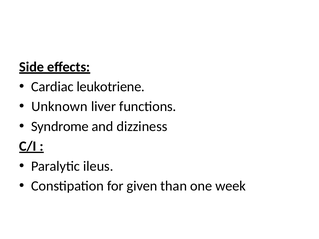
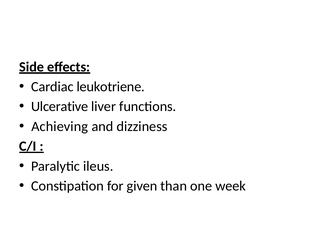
Unknown: Unknown -> Ulcerative
Syndrome: Syndrome -> Achieving
